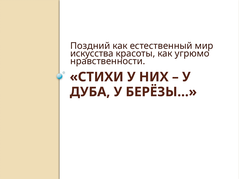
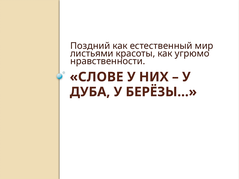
искусства: искусства -> листьями
СТИХИ: СТИХИ -> СЛОВЕ
